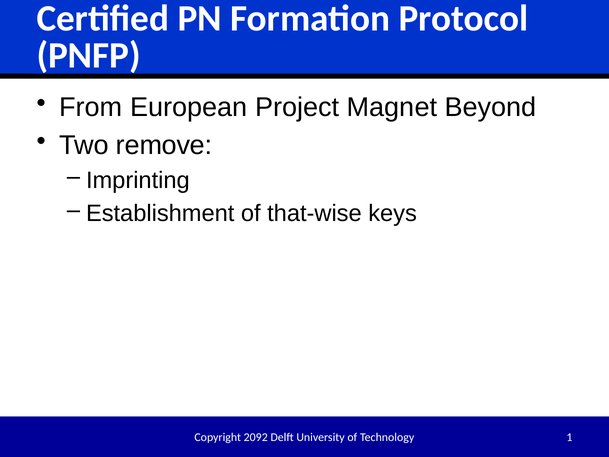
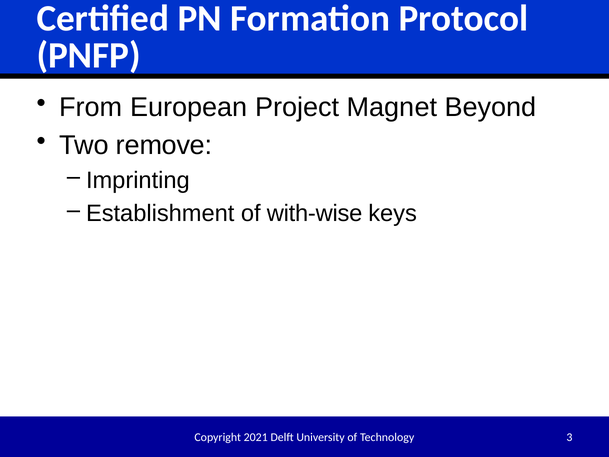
that-wise: that-wise -> with-wise
2092: 2092 -> 2021
1: 1 -> 3
